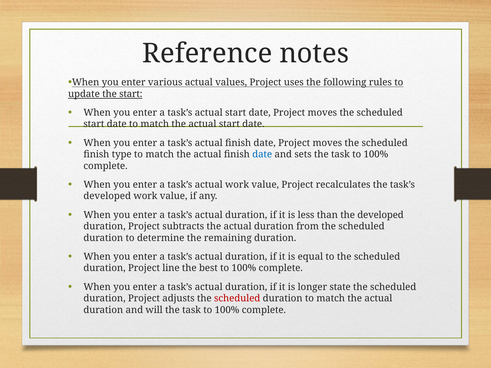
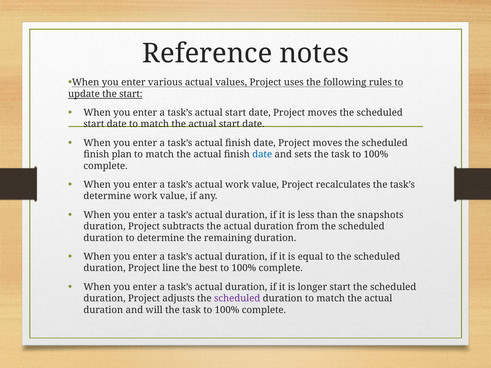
type: type -> plan
developed at (107, 196): developed -> determine
the developed: developed -> snapshots
longer state: state -> start
scheduled at (237, 299) colour: red -> purple
